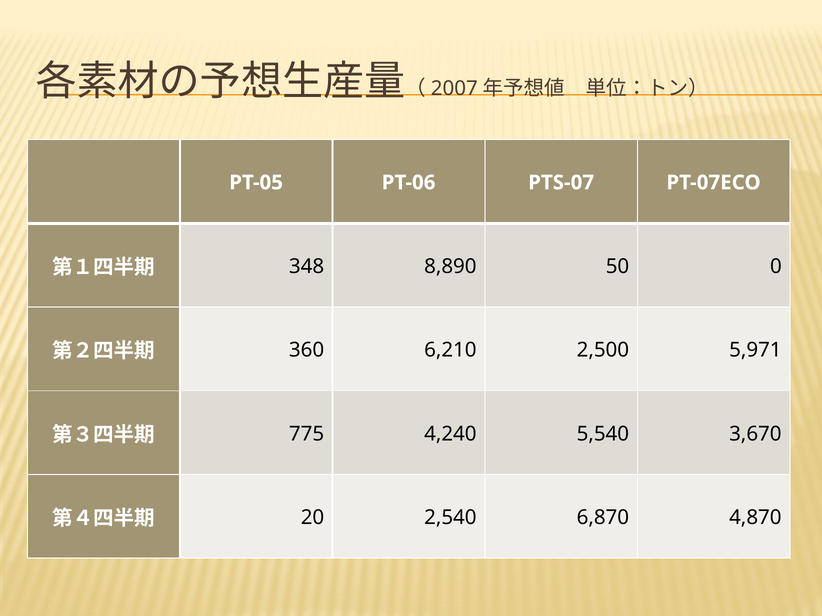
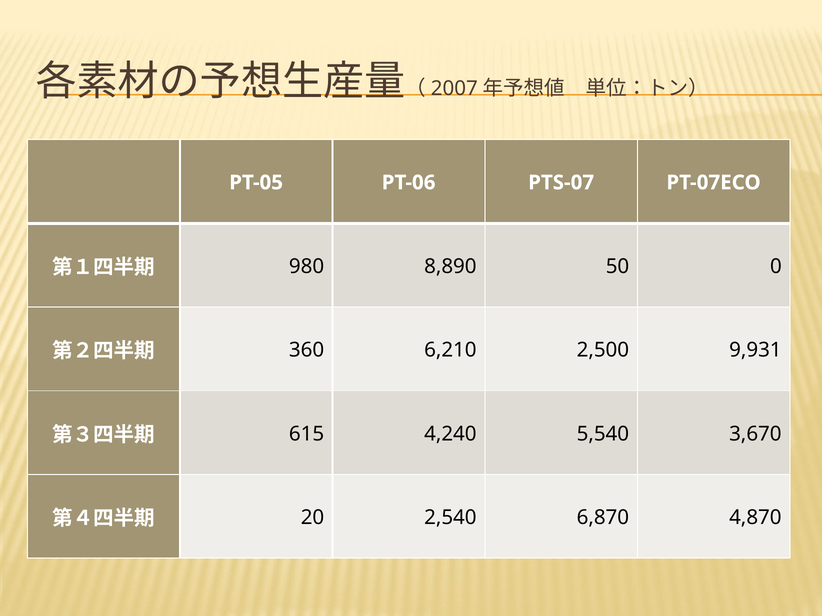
348: 348 -> 980
5,971: 5,971 -> 9,931
775: 775 -> 615
